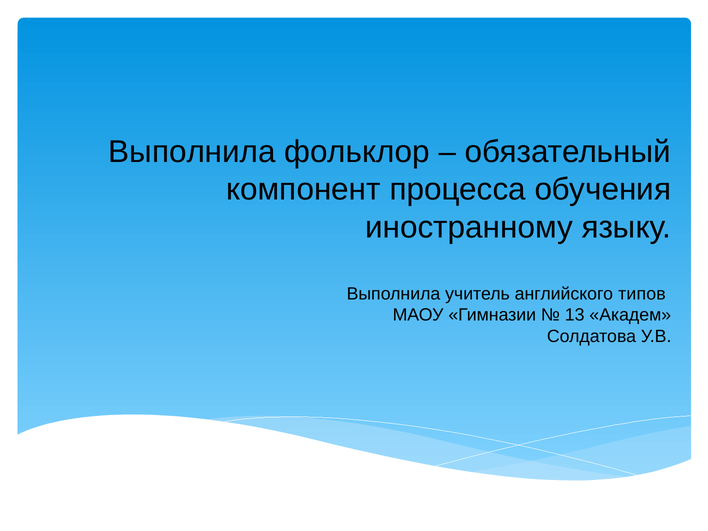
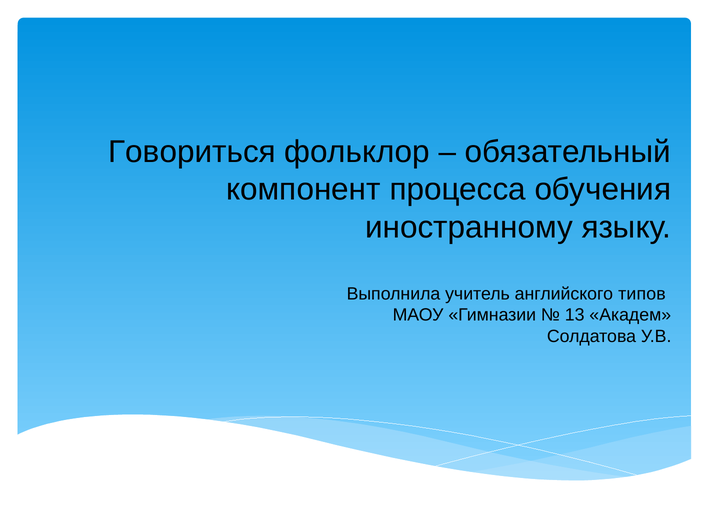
Выполнила at (192, 152): Выполнила -> Говориться
